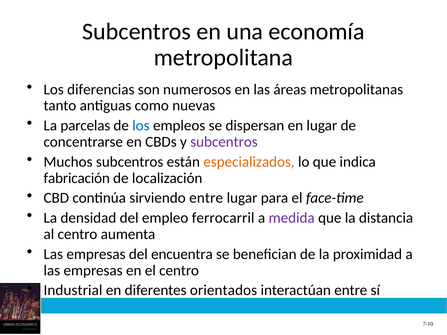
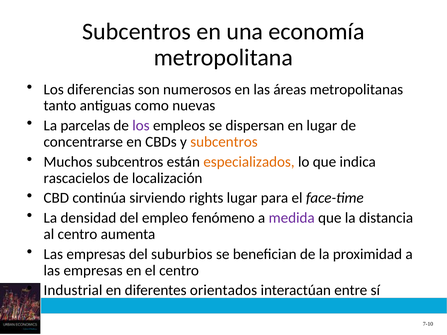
los at (141, 126) colour: blue -> purple
subcentros at (224, 142) colour: purple -> orange
fabricación: fabricación -> rascacielos
sirviendo entre: entre -> rights
ferrocarril: ferrocarril -> fenómeno
encuentra: encuentra -> suburbios
